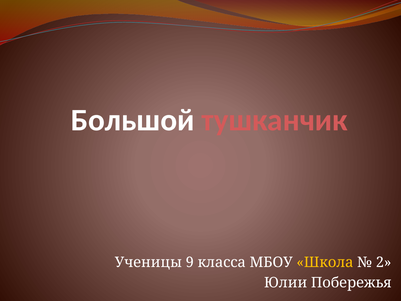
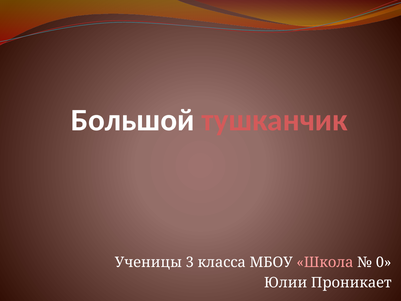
9: 9 -> 3
Школа colour: yellow -> pink
2: 2 -> 0
Побережья: Побережья -> Проникает
